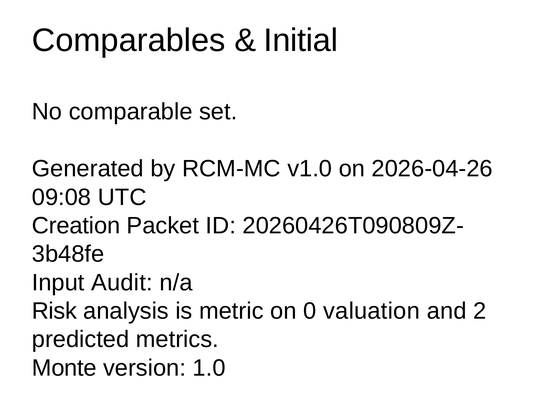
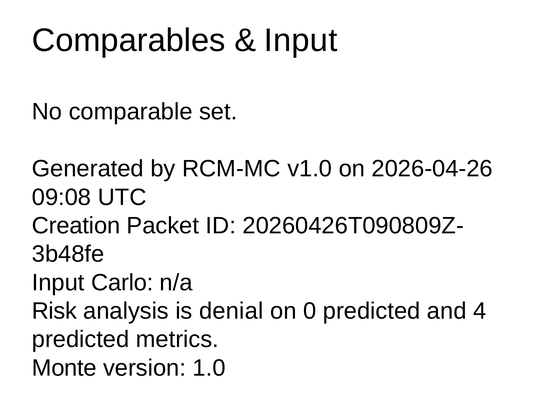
Initial at (301, 40): Initial -> Input
Audit: Audit -> Carlo
metric: metric -> denial
0 valuation: valuation -> predicted
2: 2 -> 4
